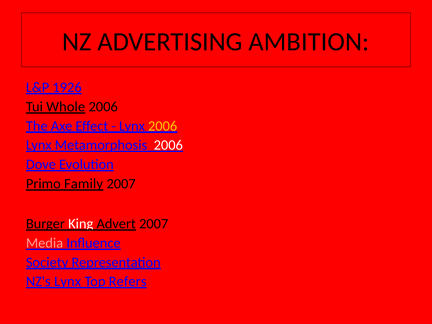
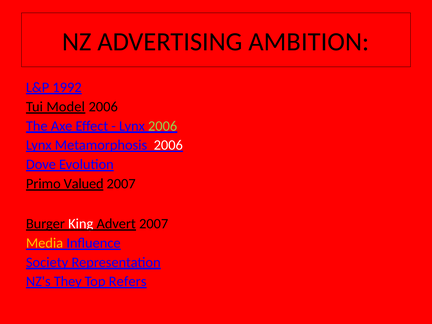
1926: 1926 -> 1992
Whole: Whole -> Model
2006 at (163, 126) colour: yellow -> light green
Family: Family -> Valued
Media colour: pink -> yellow
NZ's Lynx: Lynx -> They
